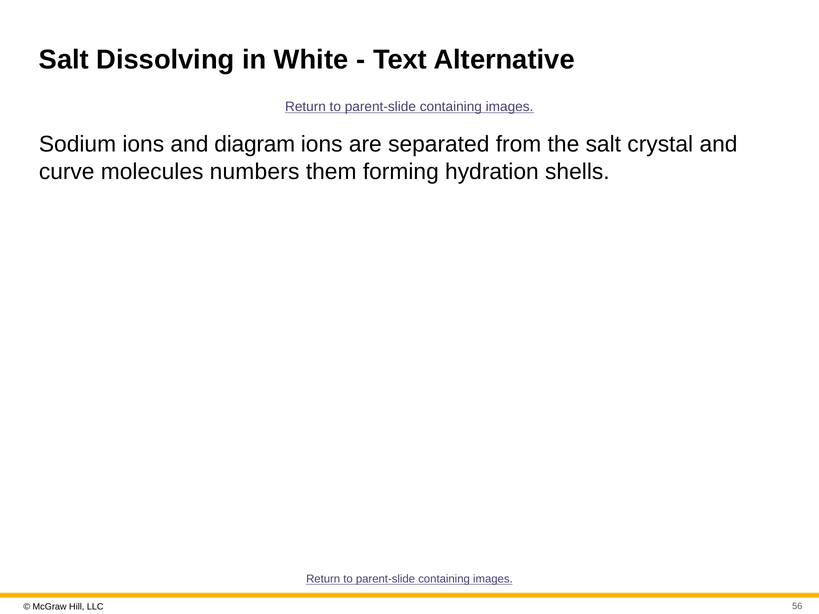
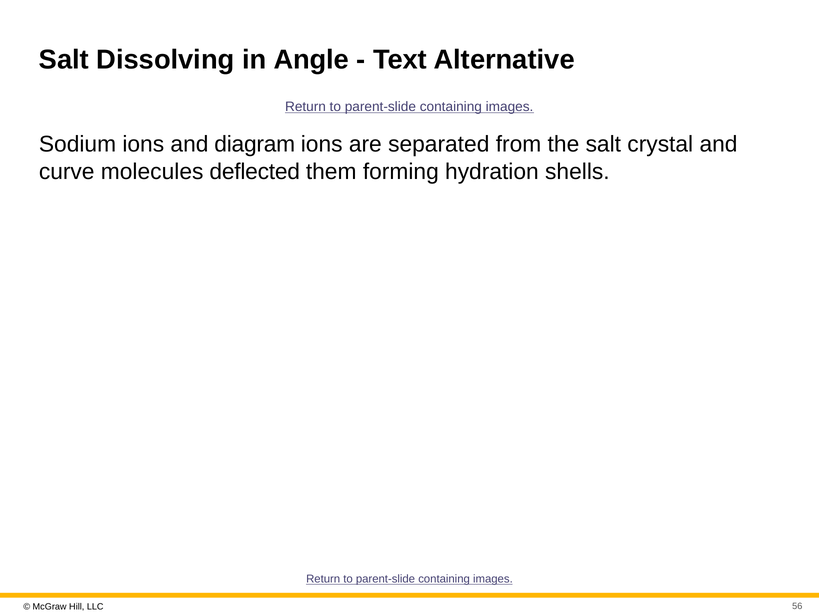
White: White -> Angle
numbers: numbers -> deflected
